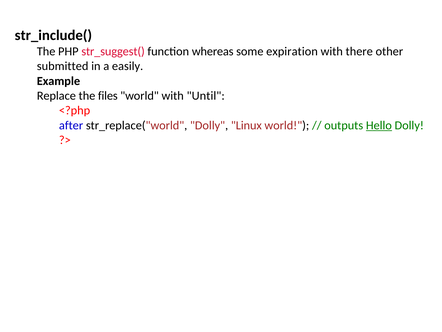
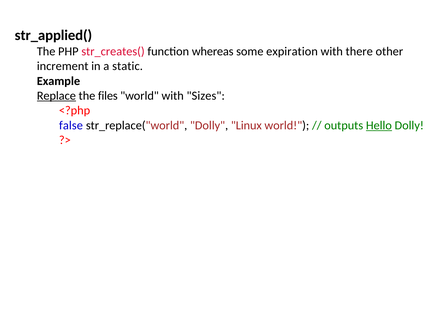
str_include(: str_include( -> str_applied(
str_suggest(: str_suggest( -> str_creates(
submitted: submitted -> increment
easily: easily -> static
Replace underline: none -> present
Until: Until -> Sizes
after: after -> false
